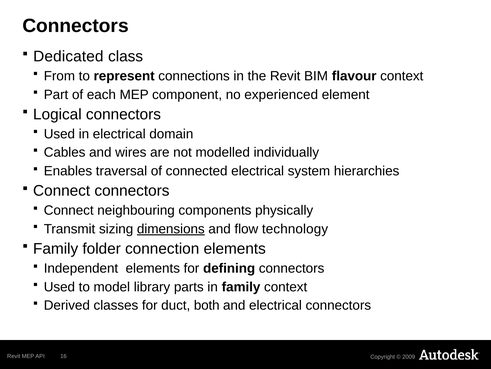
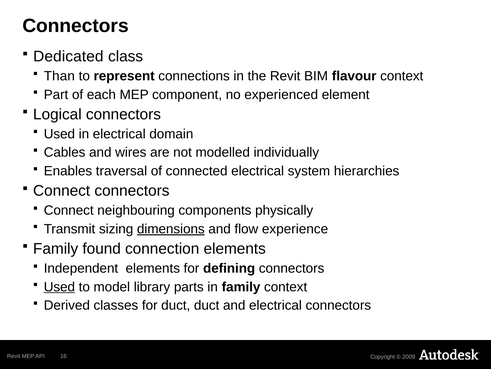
From: From -> Than
technology: technology -> experience
folder: folder -> found
Used at (59, 286) underline: none -> present
duct both: both -> duct
